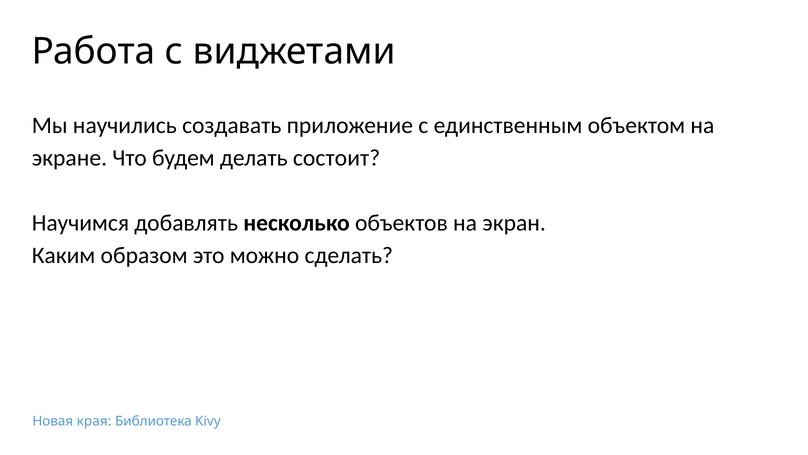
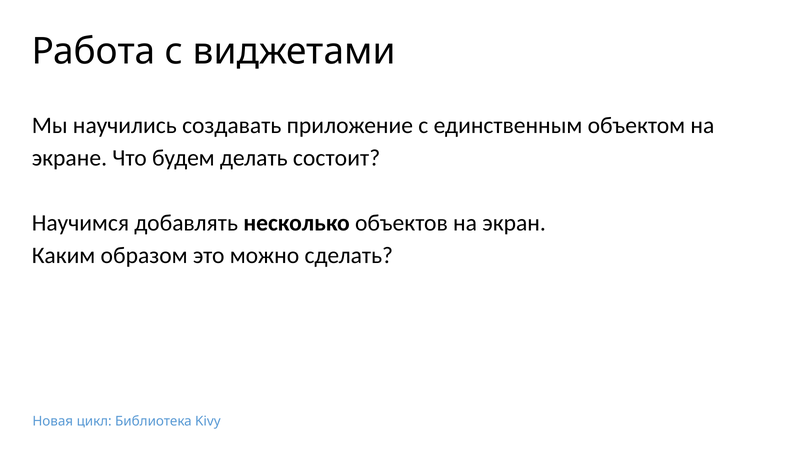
края: края -> цикл
